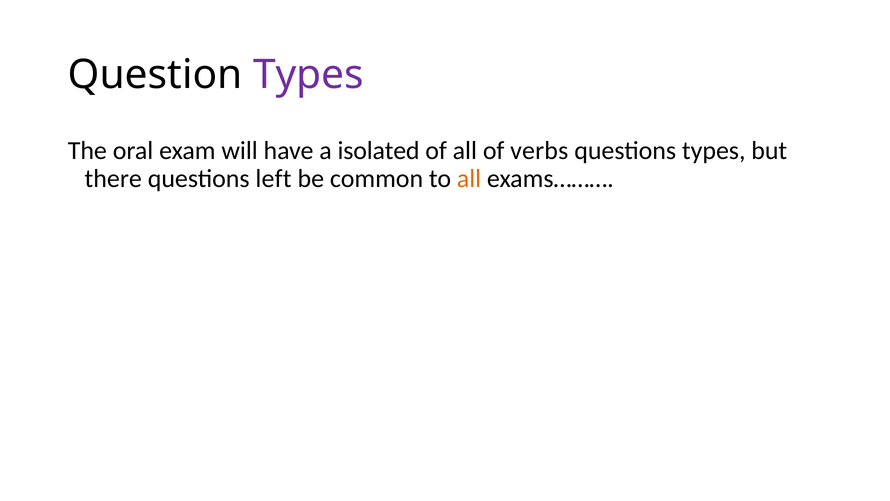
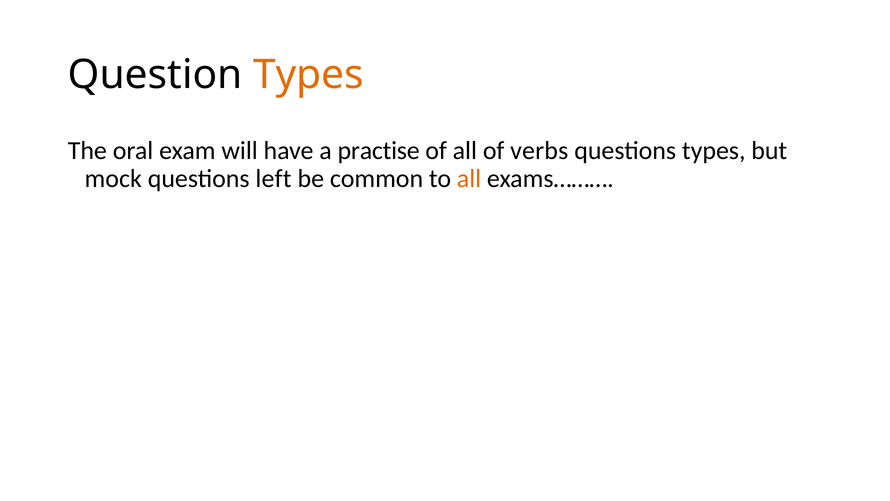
Types at (309, 75) colour: purple -> orange
isolated: isolated -> practise
there: there -> mock
